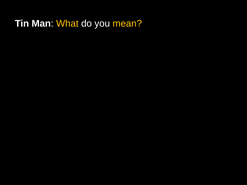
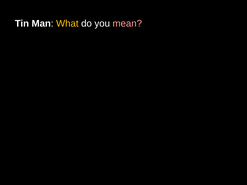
mean colour: yellow -> pink
